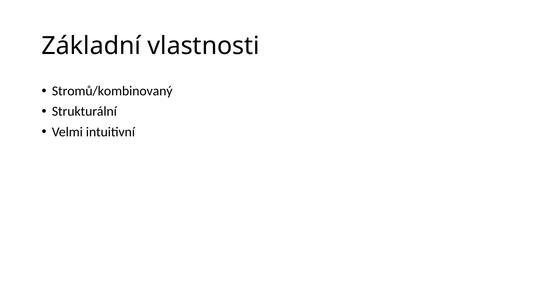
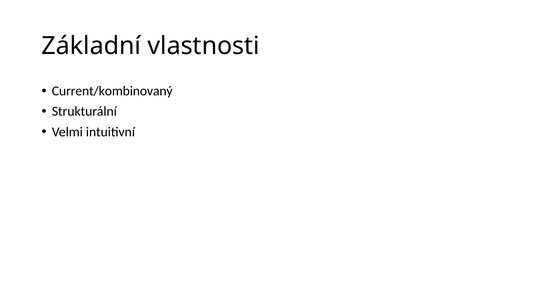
Stromů/kombinovaný: Stromů/kombinovaný -> Current/kombinovaný
